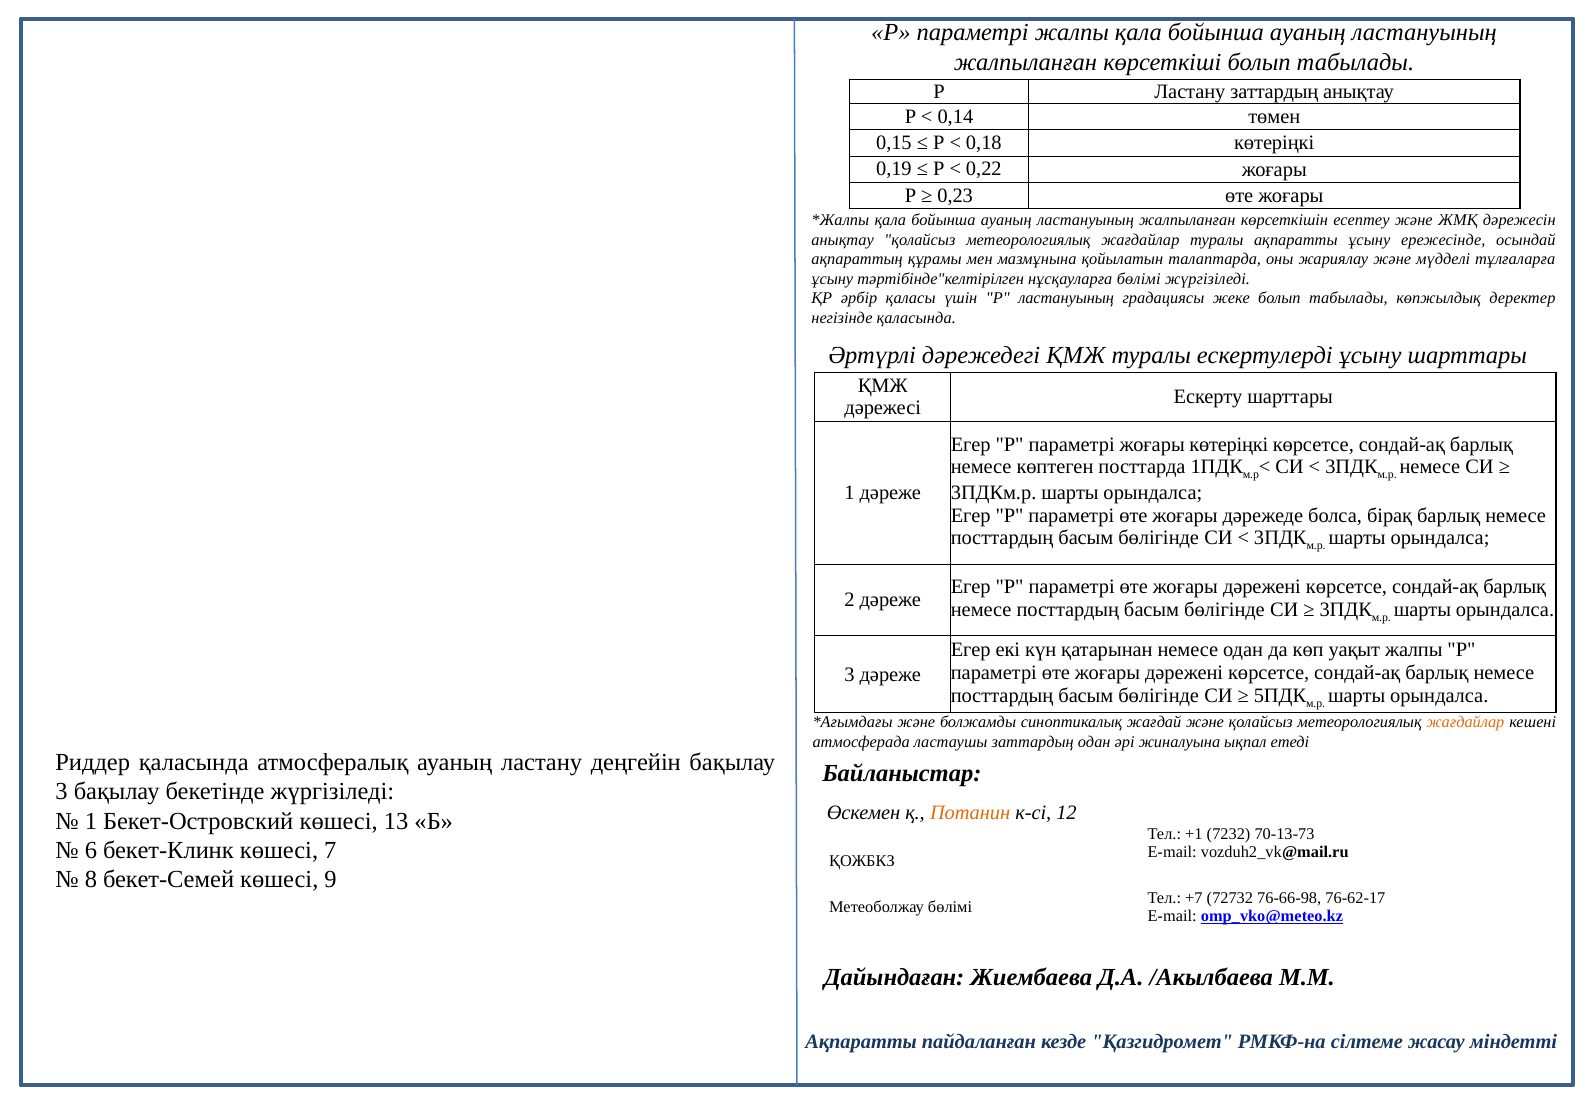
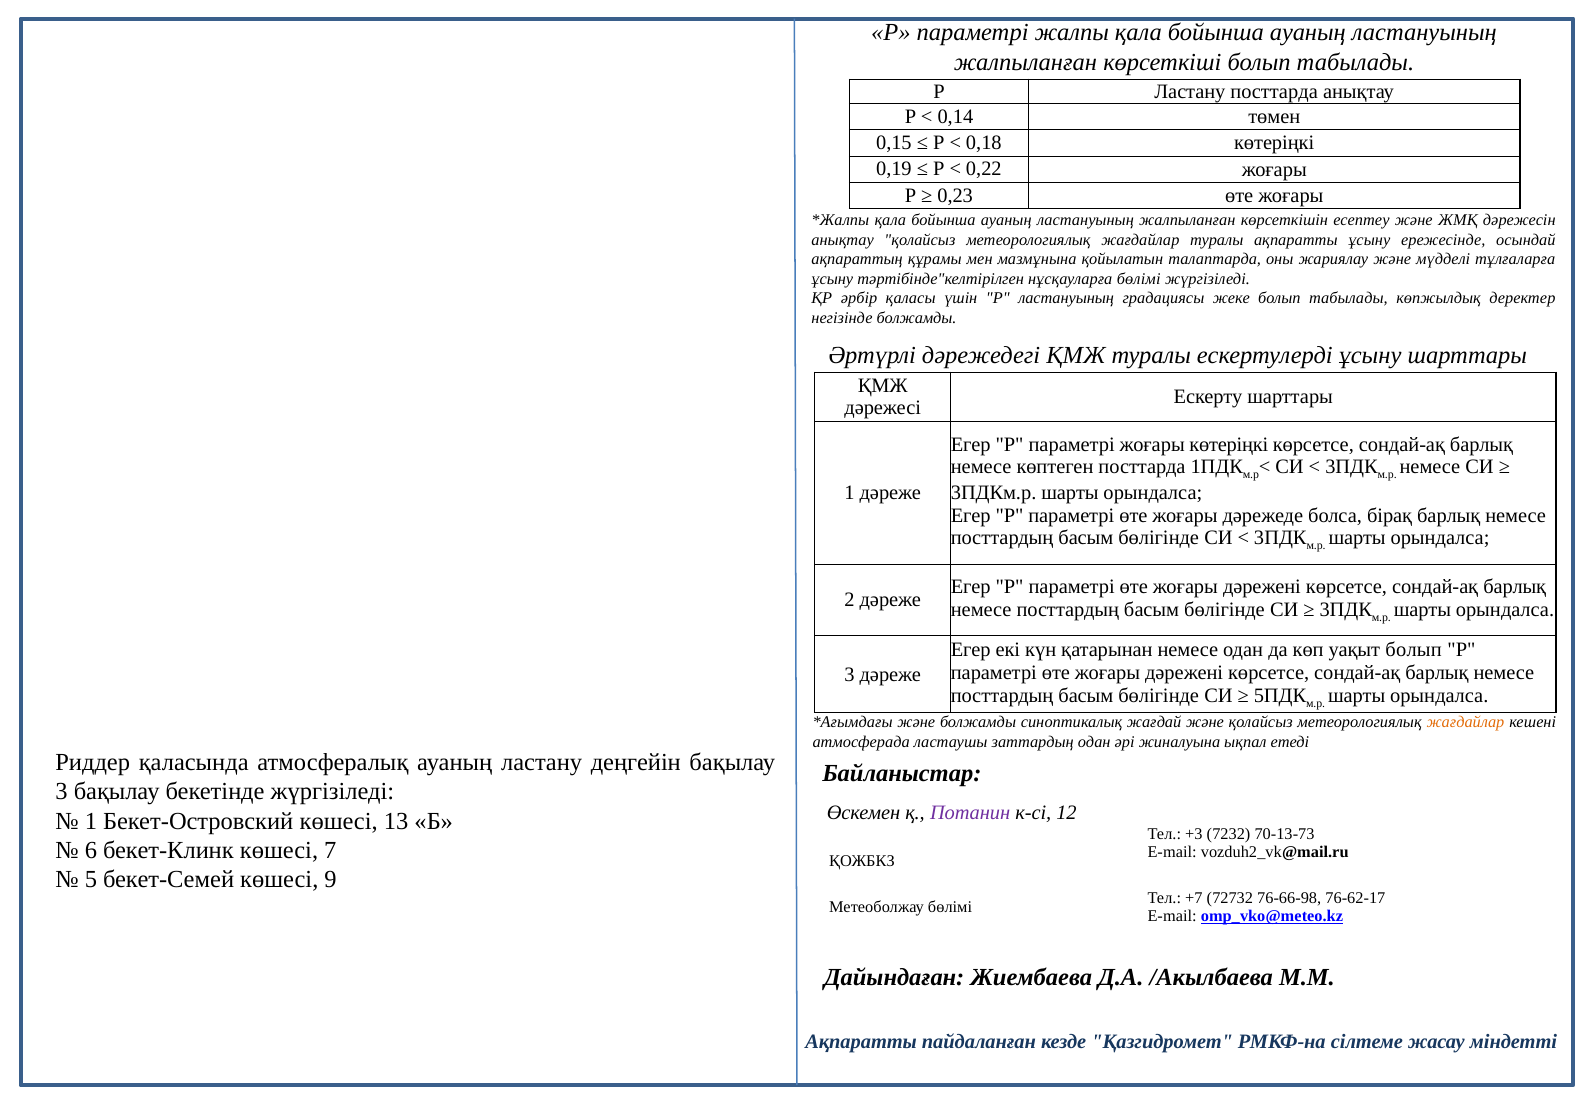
Ластану заттардың: заттардың -> посттарда
негізінде қаласында: қаласында -> болжамды
уақыт жалпы: жалпы -> болып
Потанин colour: orange -> purple
+1: +1 -> +3
8: 8 -> 5
